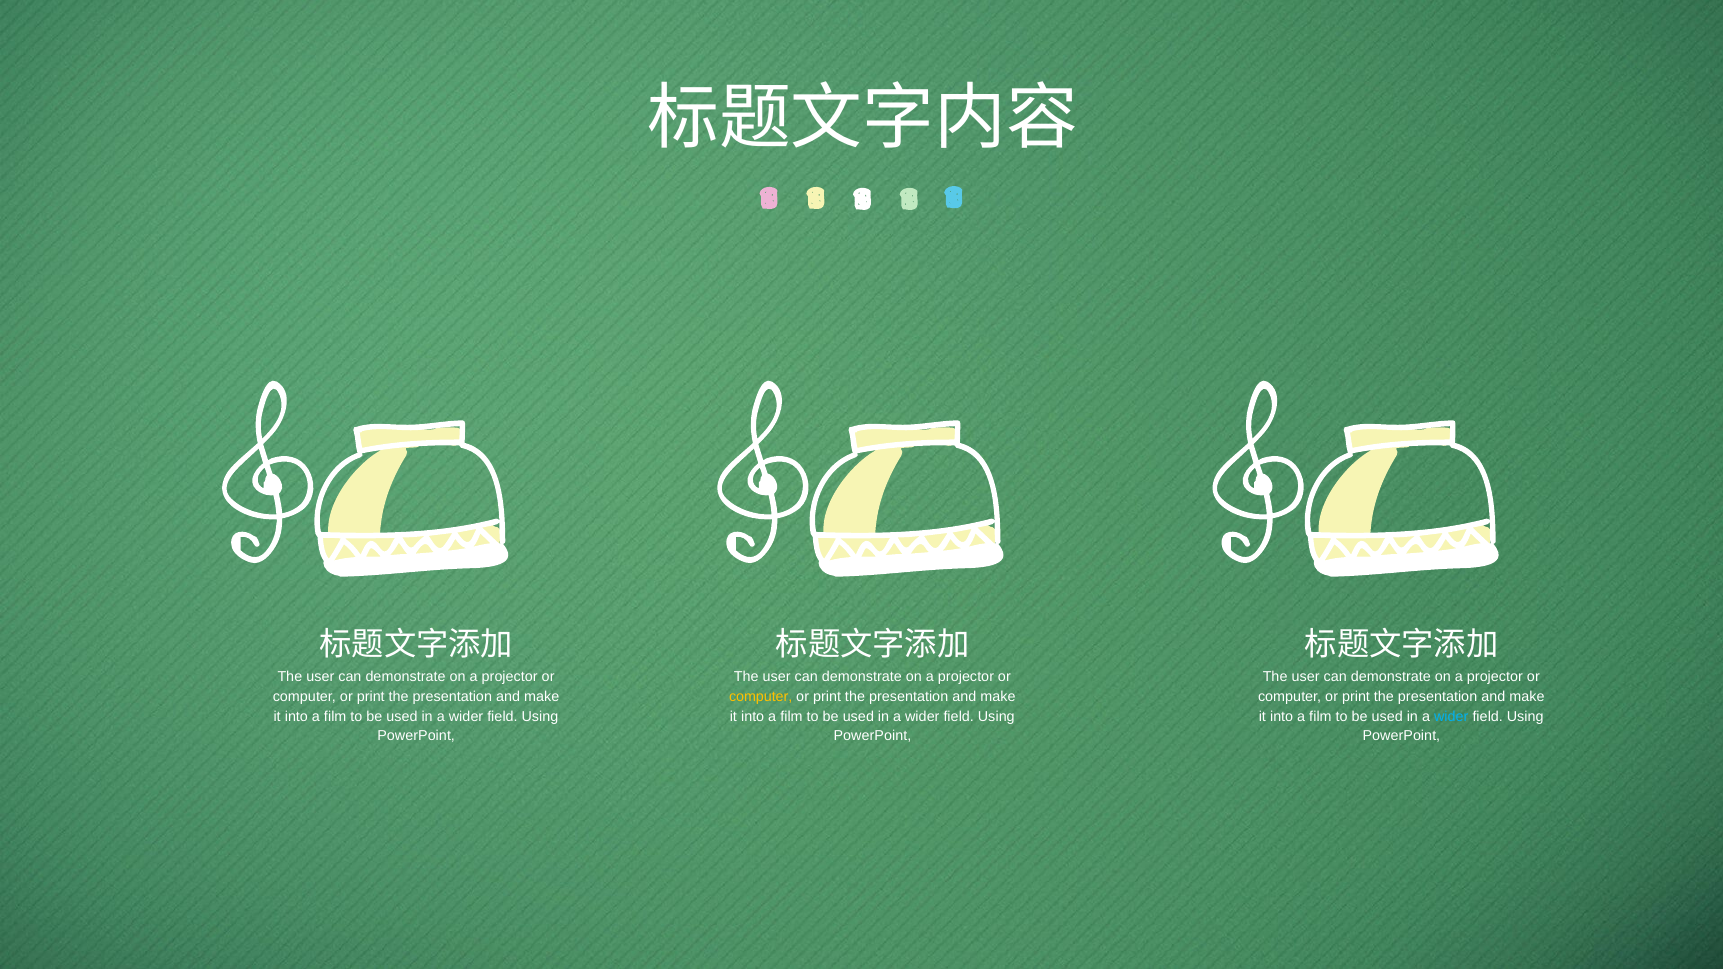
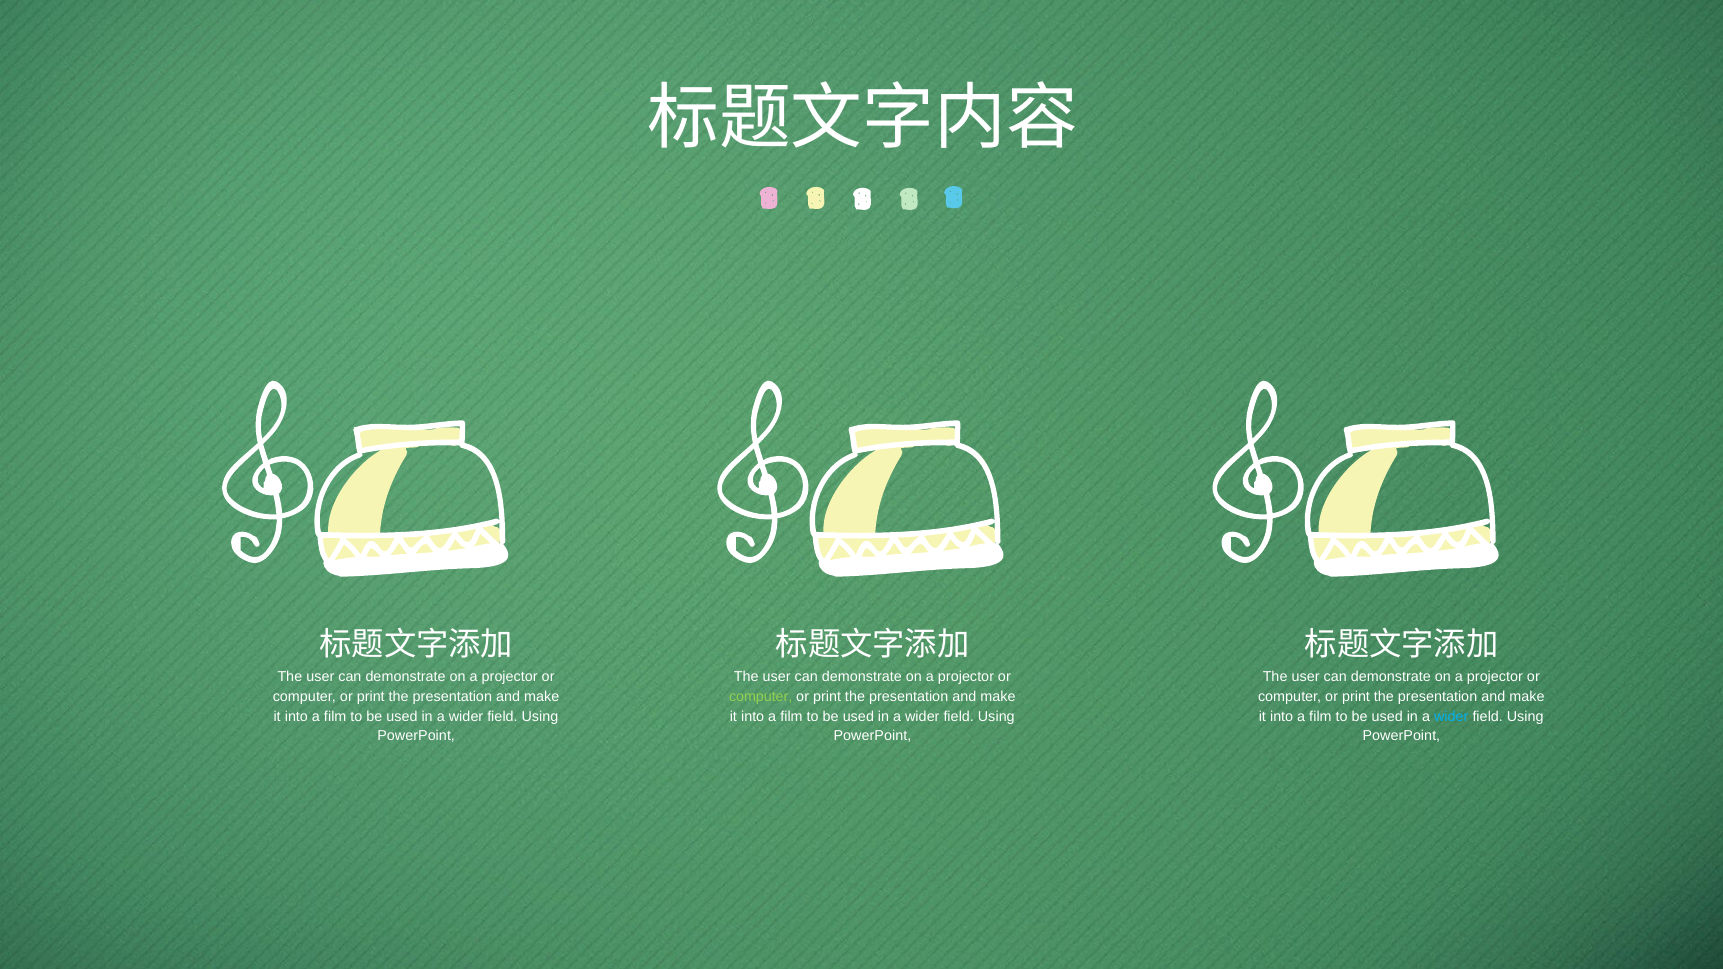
computer at (761, 697) colour: yellow -> light green
